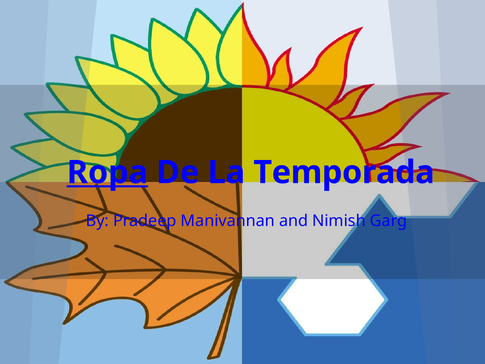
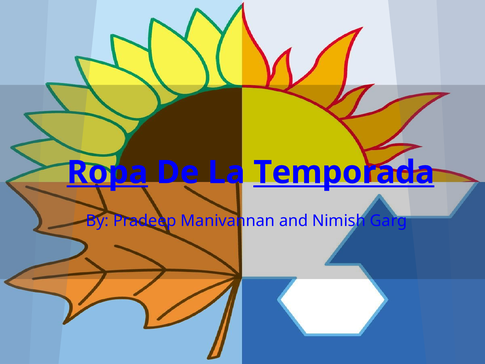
Temporada underline: none -> present
